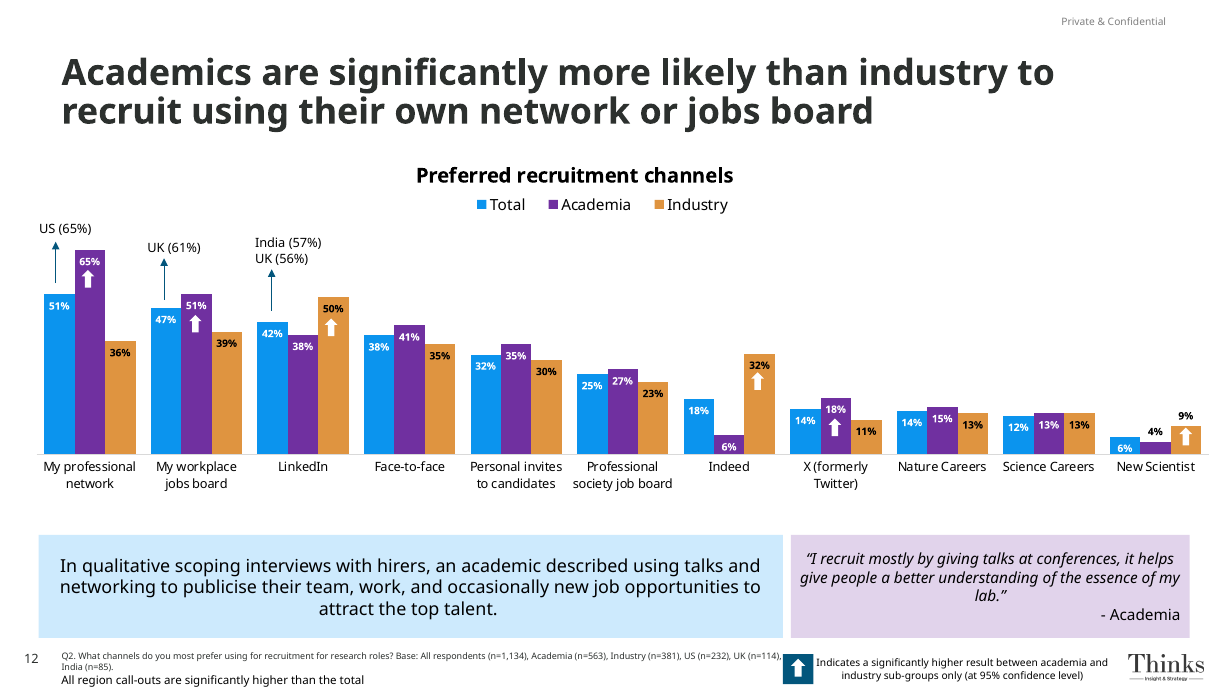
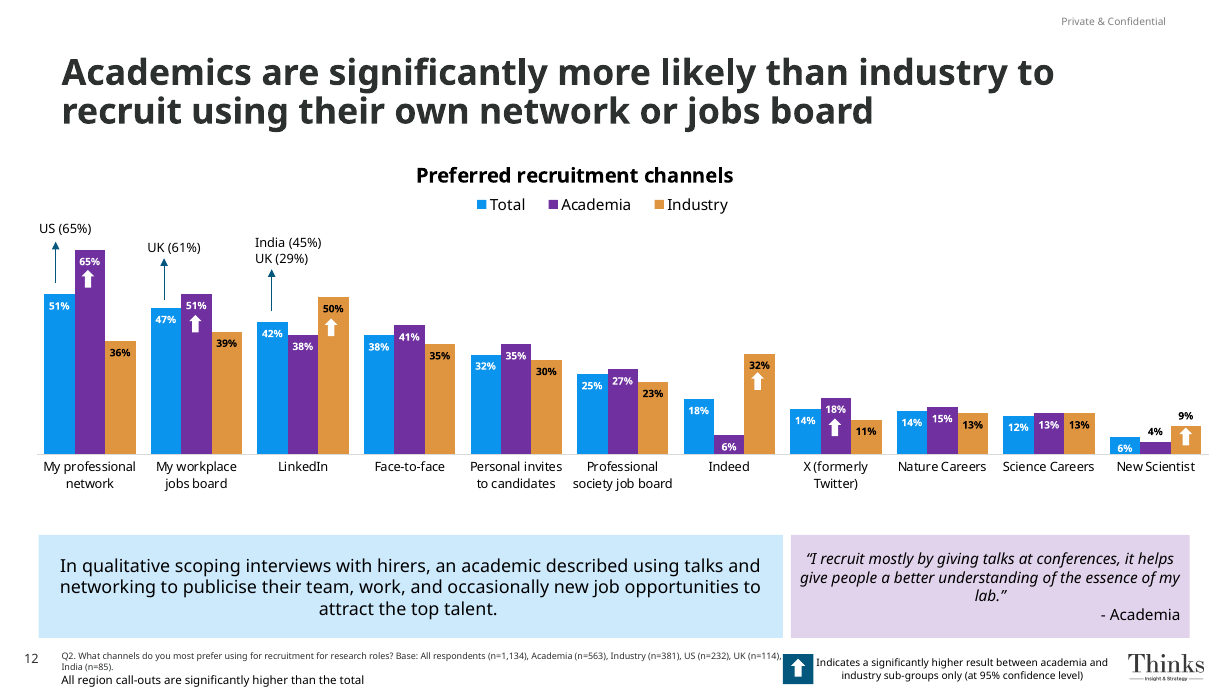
57%: 57% -> 45%
56%: 56% -> 29%
